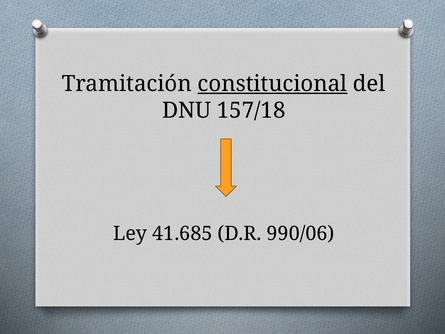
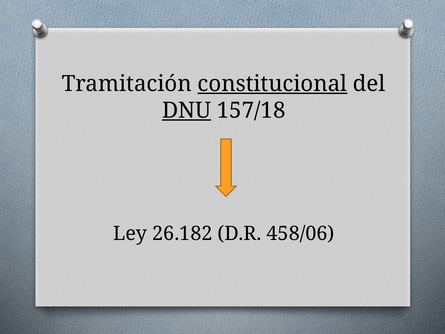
DNU underline: none -> present
41.685: 41.685 -> 26.182
990/06: 990/06 -> 458/06
